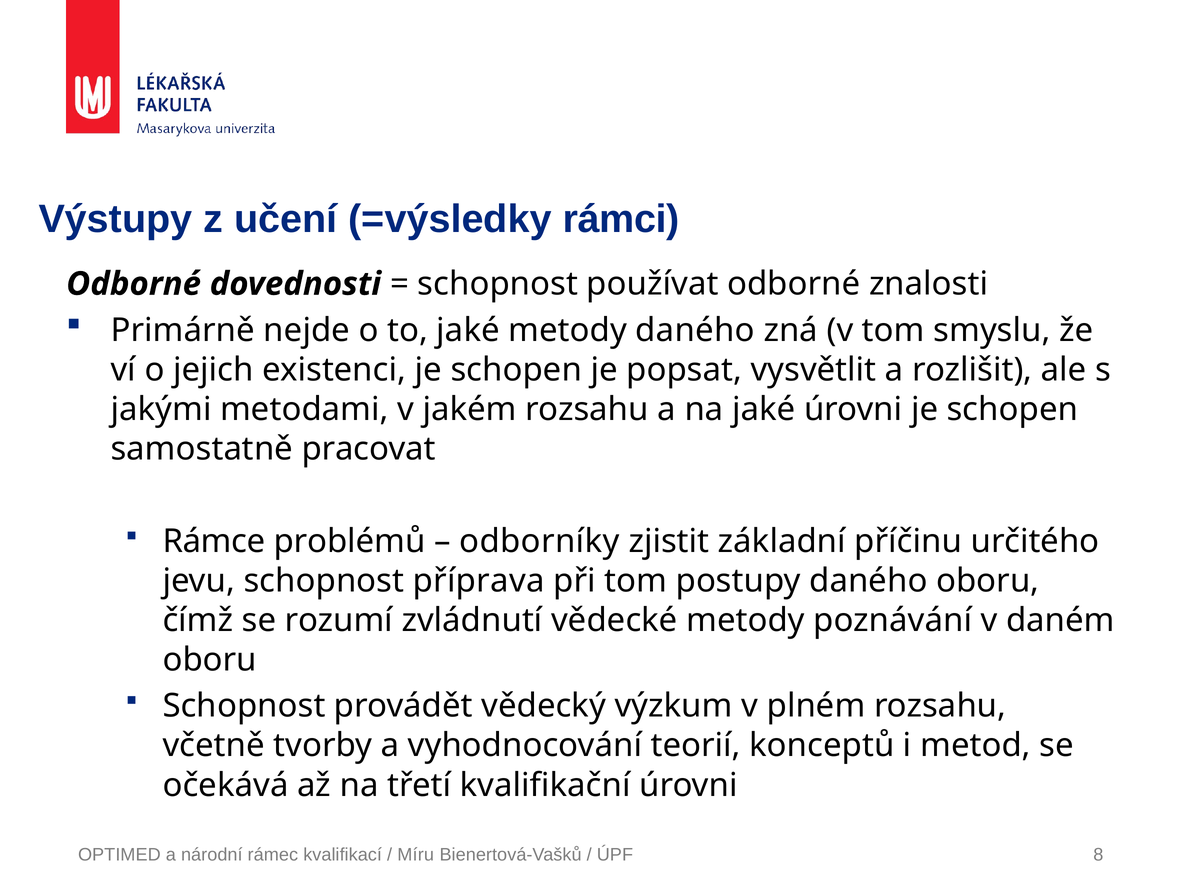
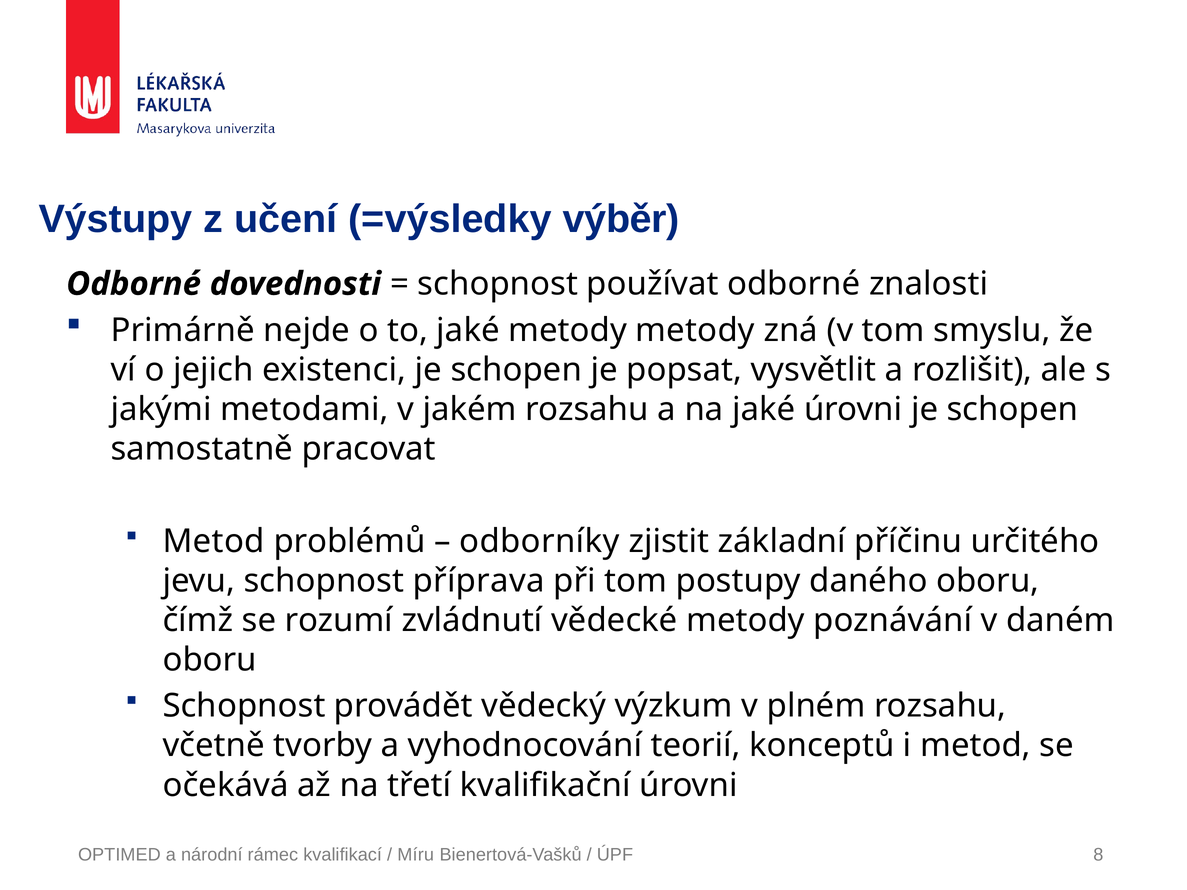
rámci: rámci -> výběr
metody daného: daného -> metody
Rámce at (214, 541): Rámce -> Metod
